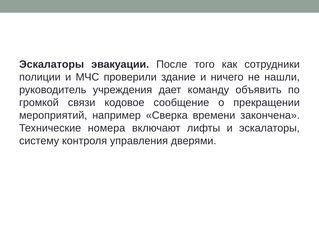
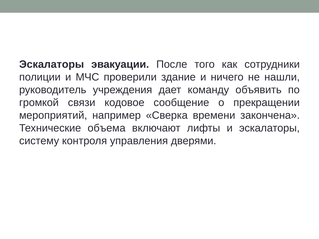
номера: номера -> объема
